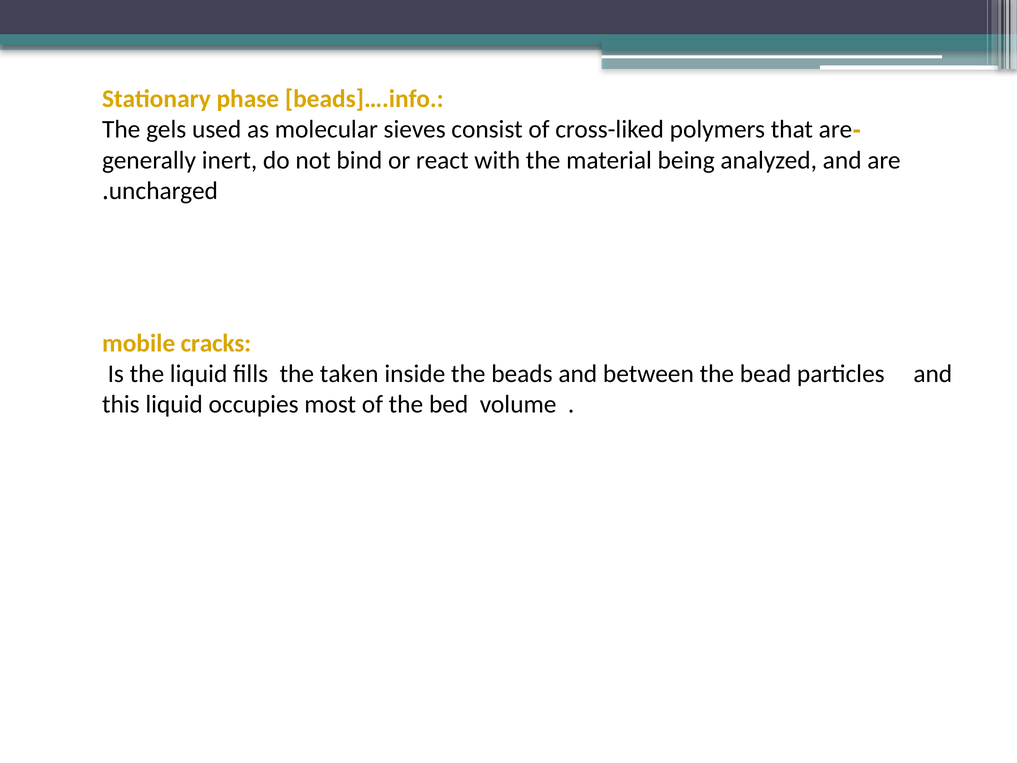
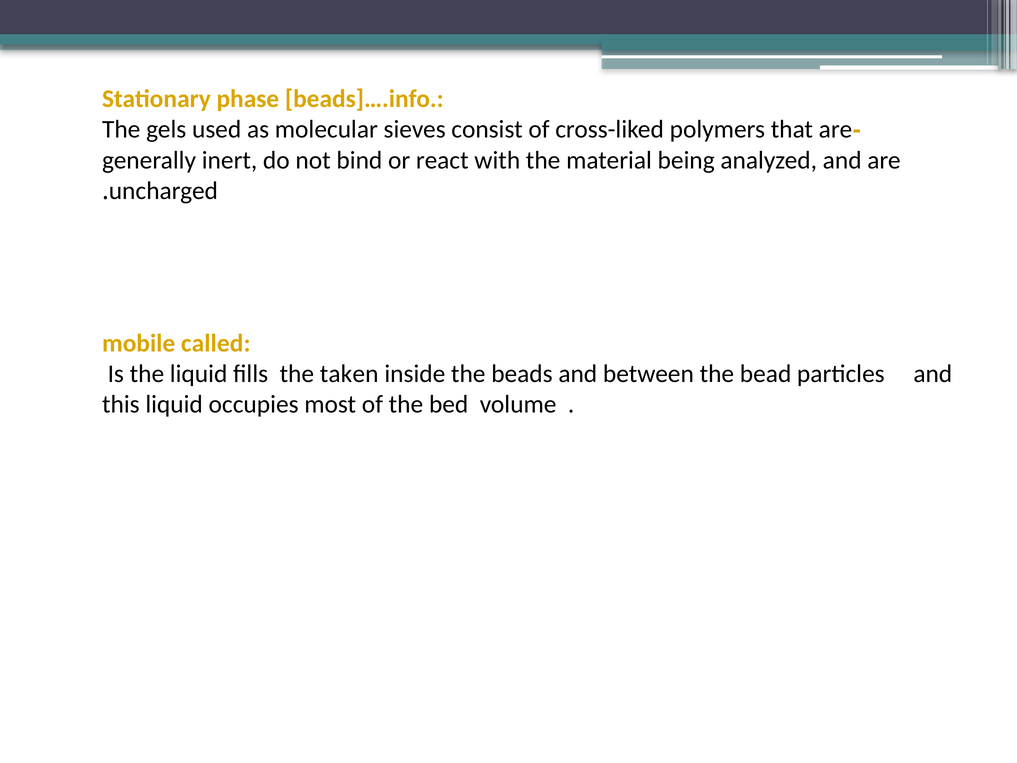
cracks: cracks -> called
